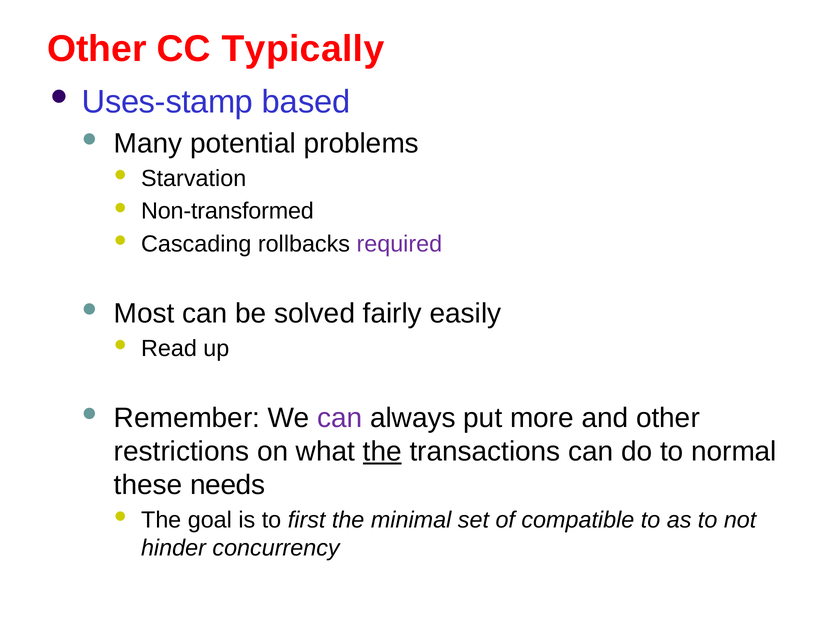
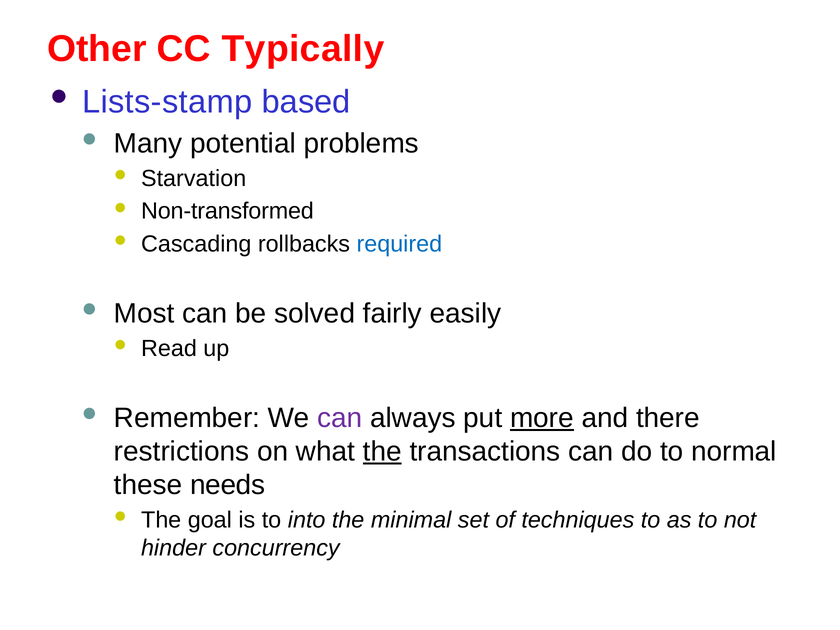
Uses-stamp: Uses-stamp -> Lists-stamp
required colour: purple -> blue
more underline: none -> present
and other: other -> there
first: first -> into
compatible: compatible -> techniques
